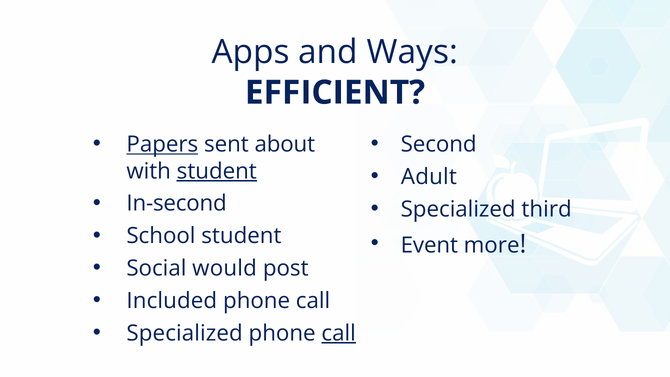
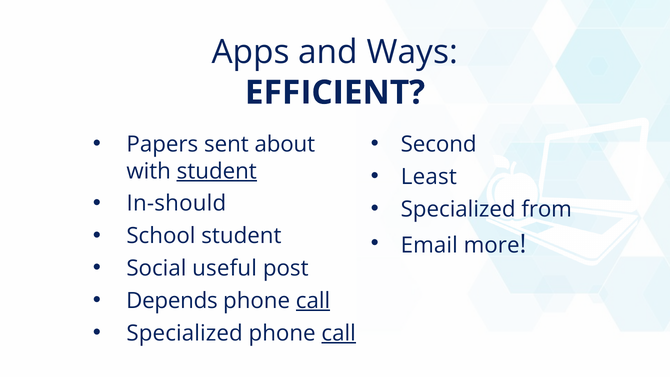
Papers underline: present -> none
Adult: Adult -> Least
In-second: In-second -> In-should
third: third -> from
Event: Event -> Email
would: would -> useful
Included: Included -> Depends
call at (313, 301) underline: none -> present
